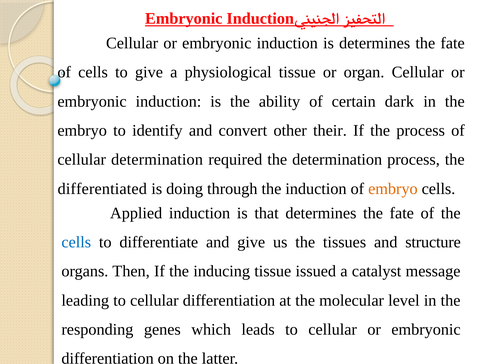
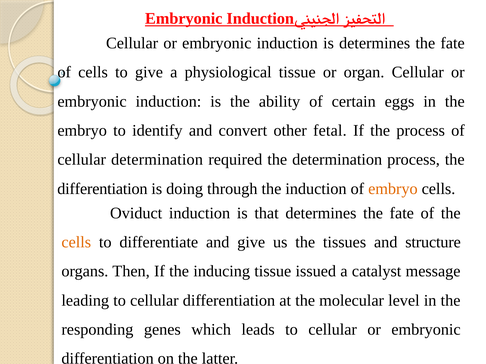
dark: dark -> eggs
their: their -> fetal
differentiated at (102, 189): differentiated -> differentiation
Applied: Applied -> Oviduct
cells at (76, 242) colour: blue -> orange
